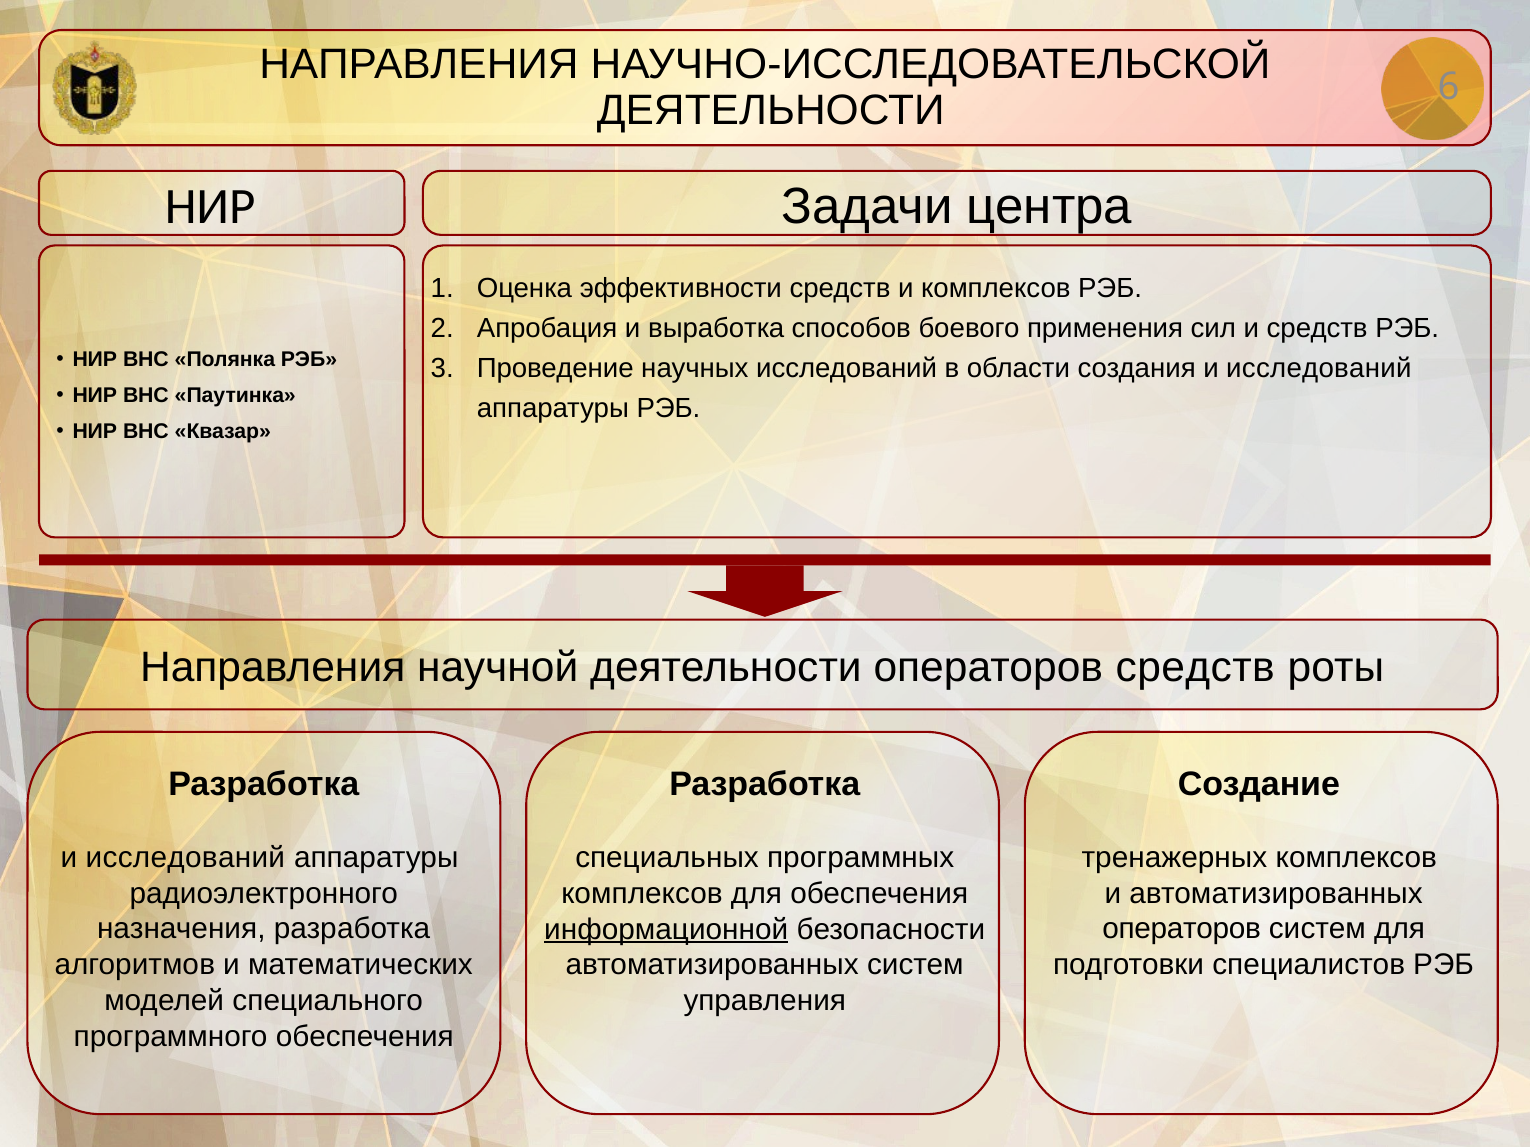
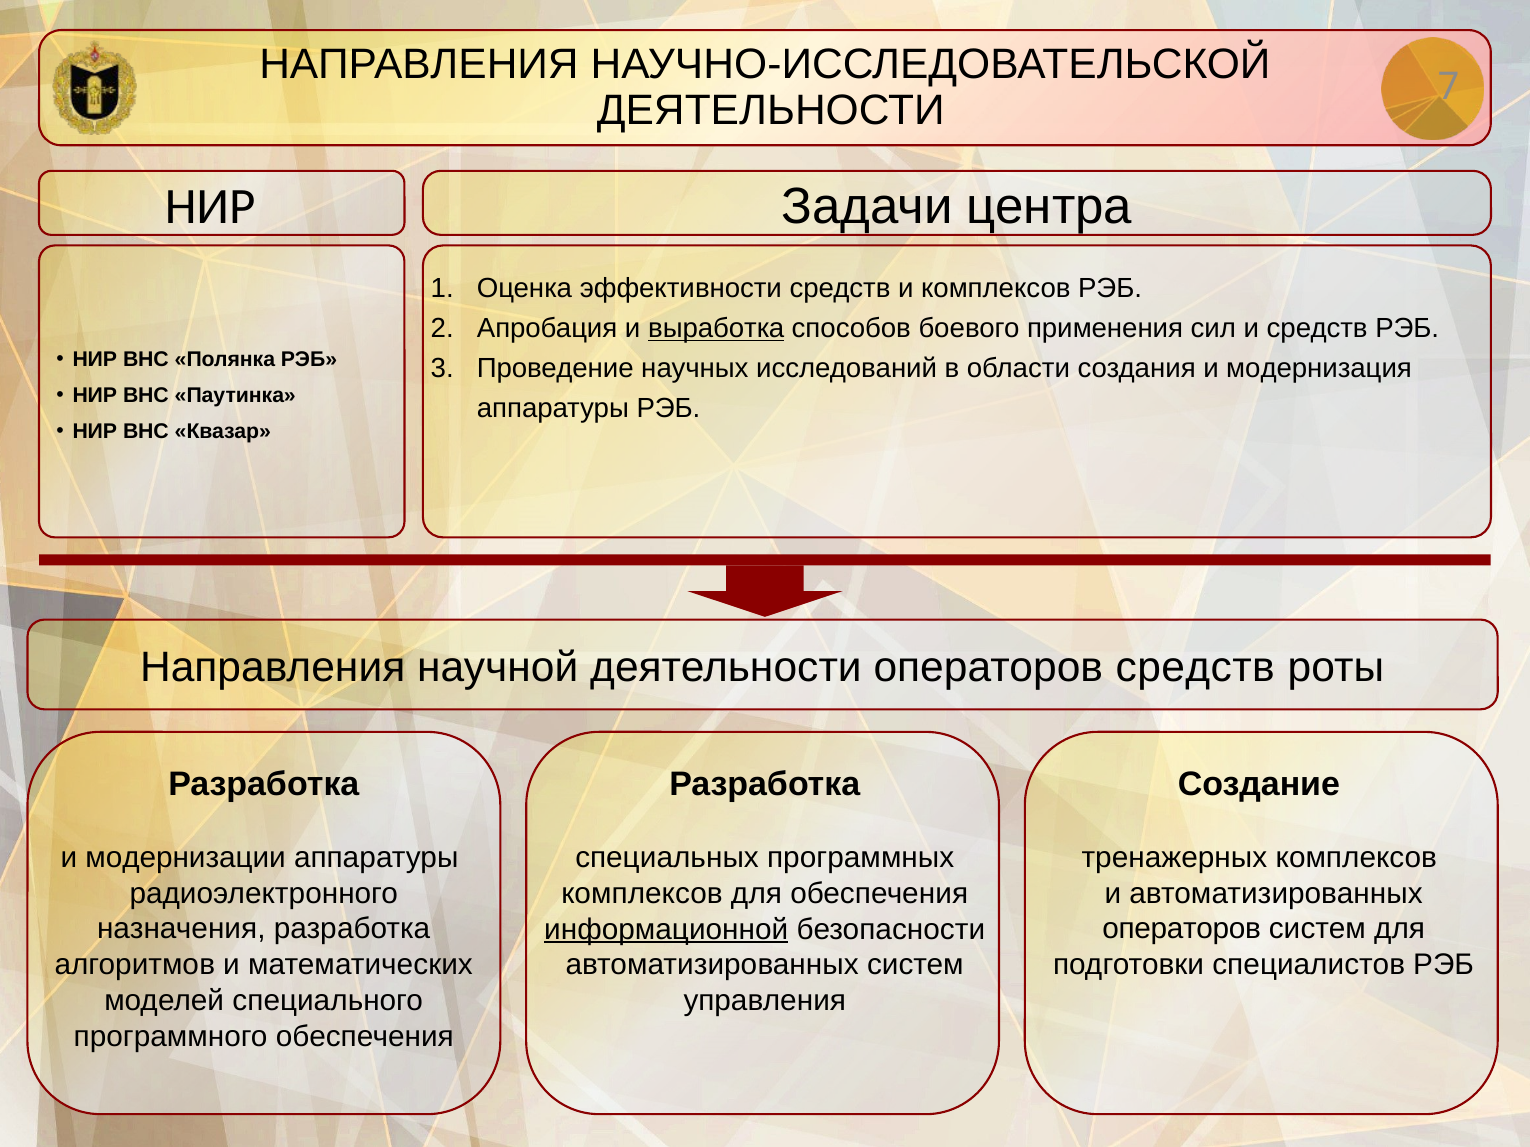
6: 6 -> 7
выработка underline: none -> present
создания и исследований: исследований -> модернизация
исследований at (185, 858): исследований -> модернизации
